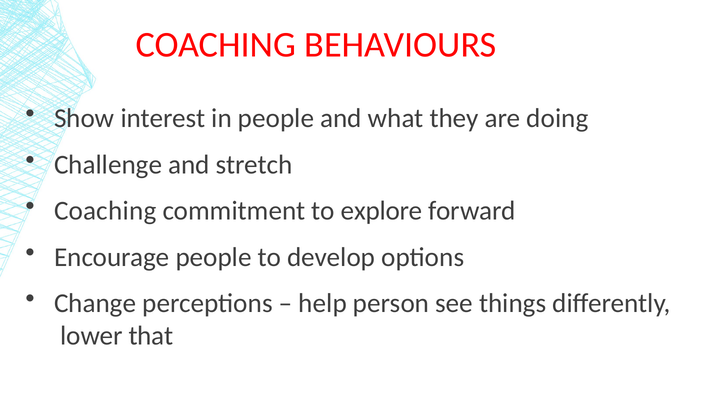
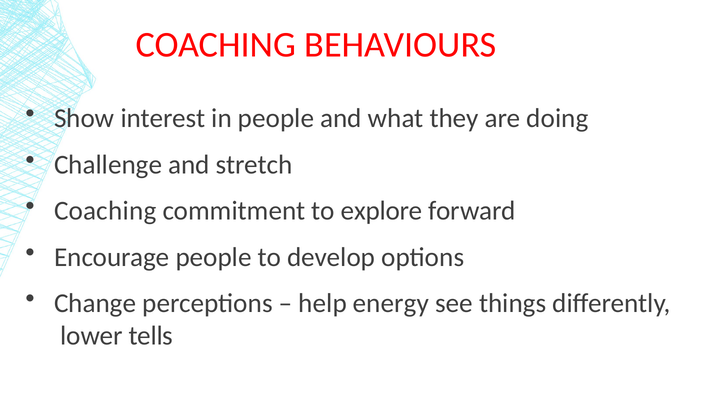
person: person -> energy
that: that -> tells
